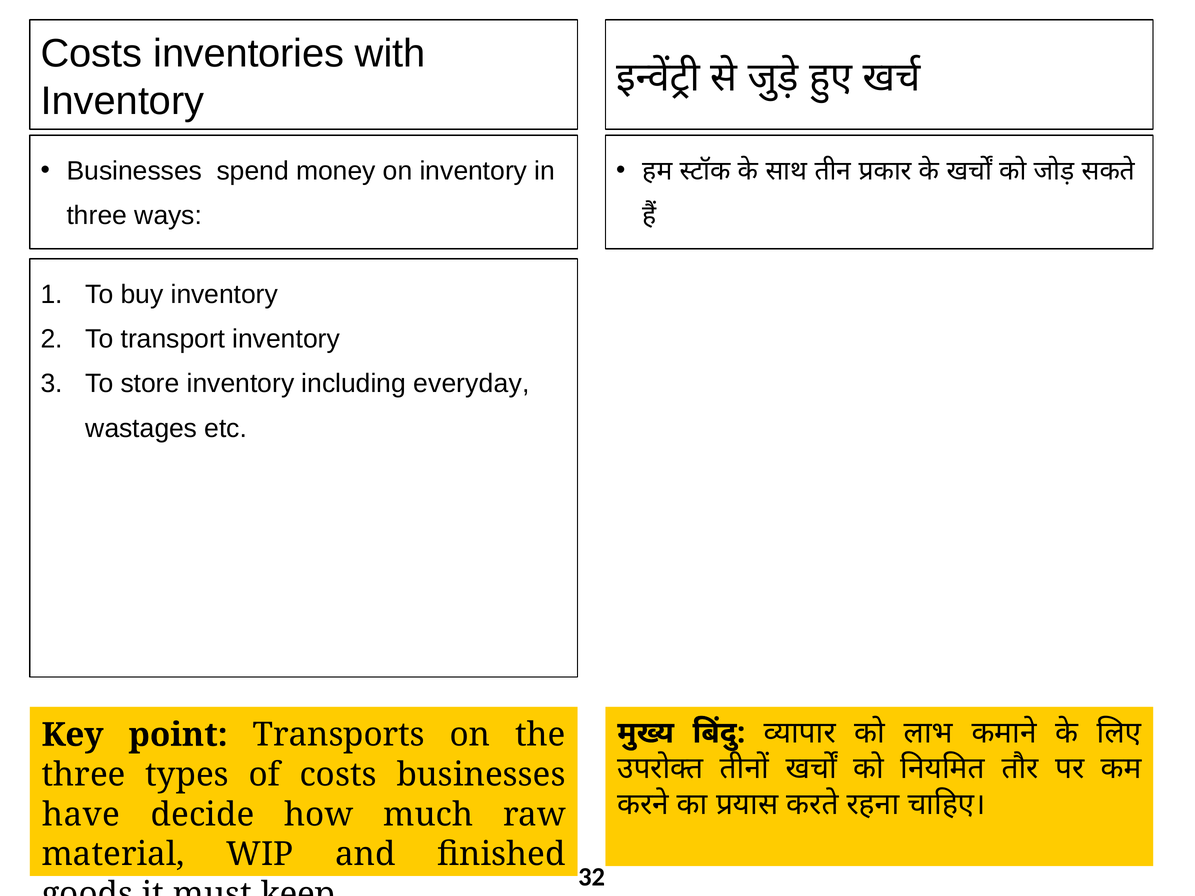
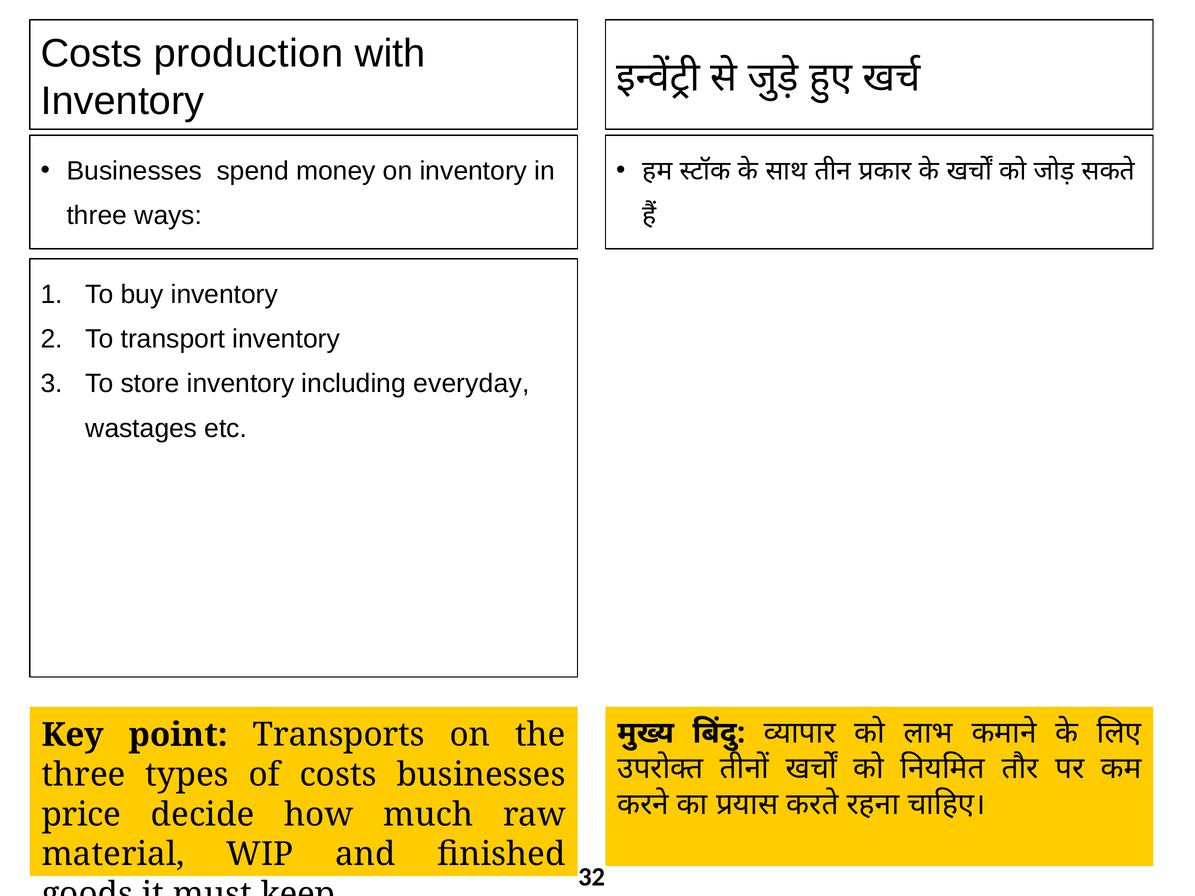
inventories: inventories -> production
have: have -> price
